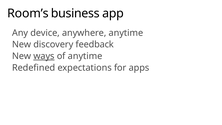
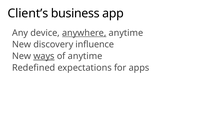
Room’s: Room’s -> Client’s
anywhere underline: none -> present
feedback: feedback -> influence
